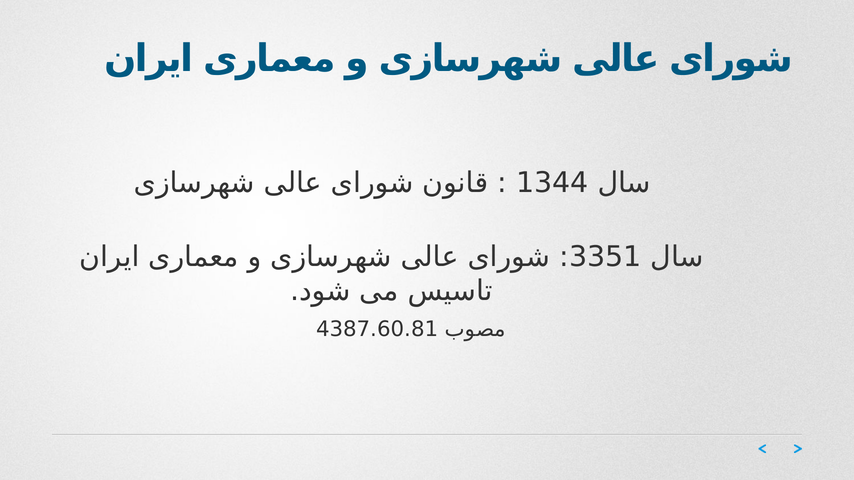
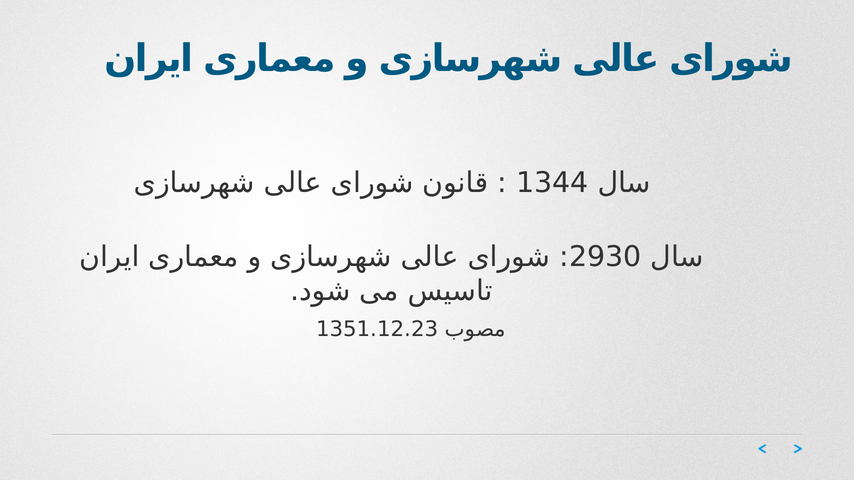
3351: 3351 -> 2930
4387.60.81: 4387.60.81 -> 1351.12.23
